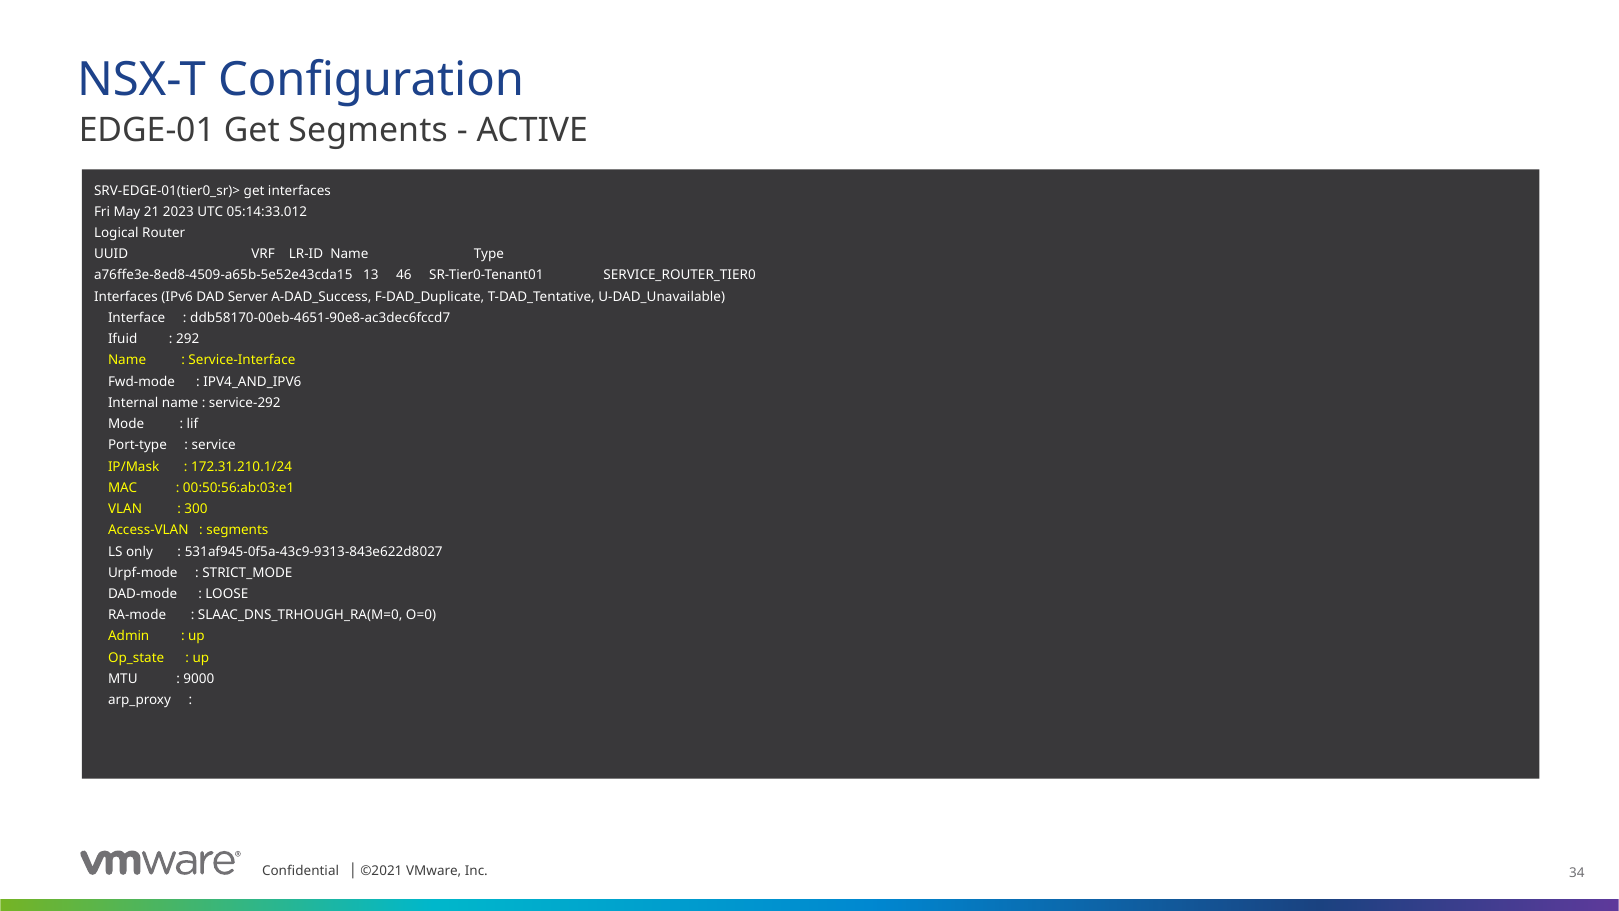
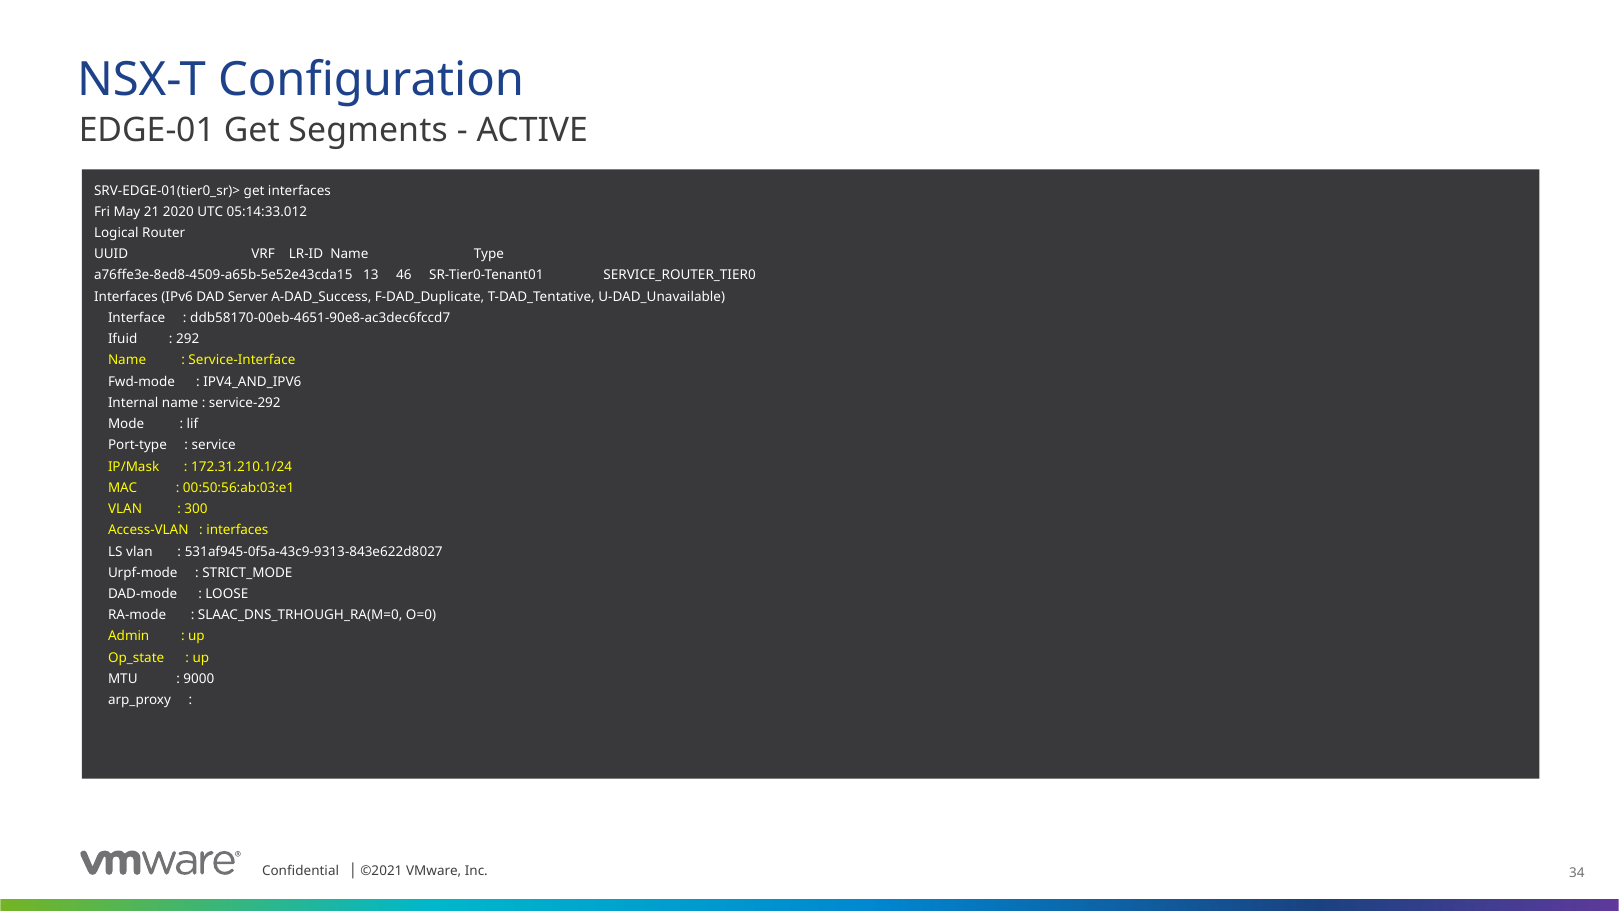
2023: 2023 -> 2020
segments at (237, 530): segments -> interfaces
LS only: only -> vlan
